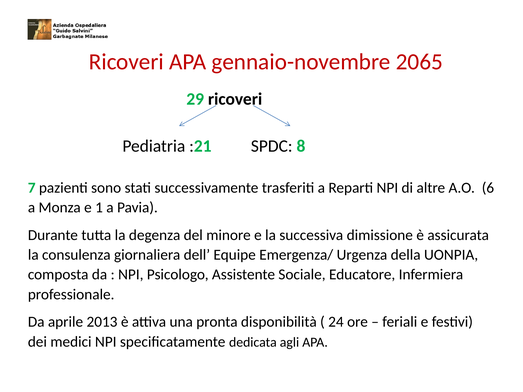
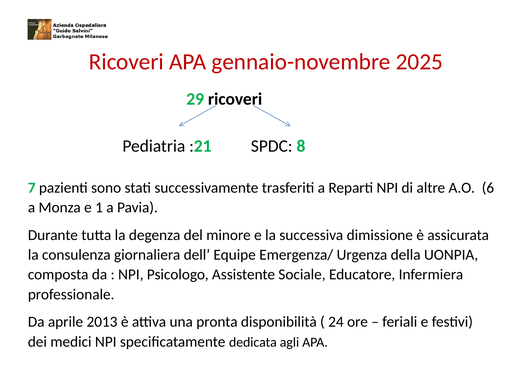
2065: 2065 -> 2025
